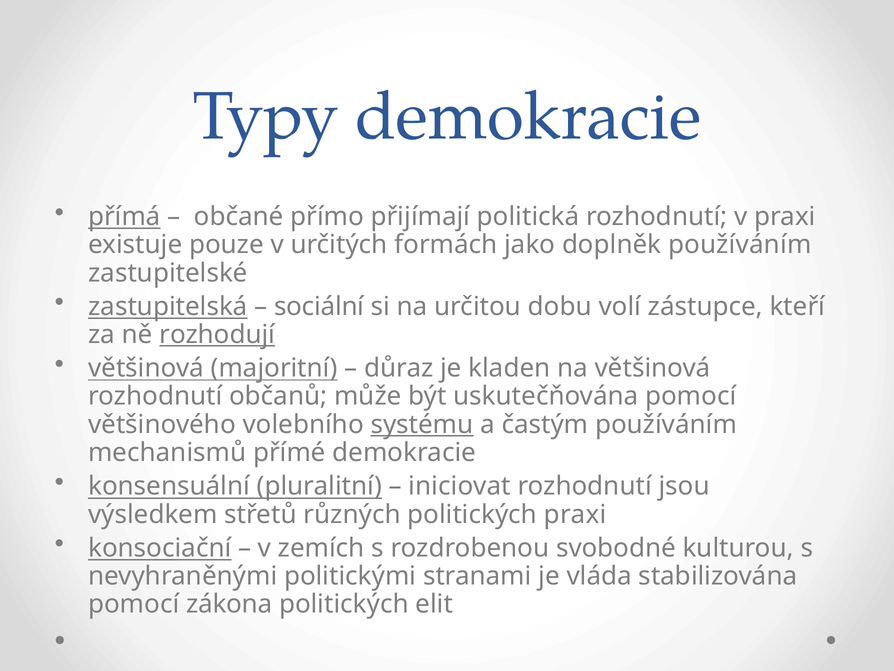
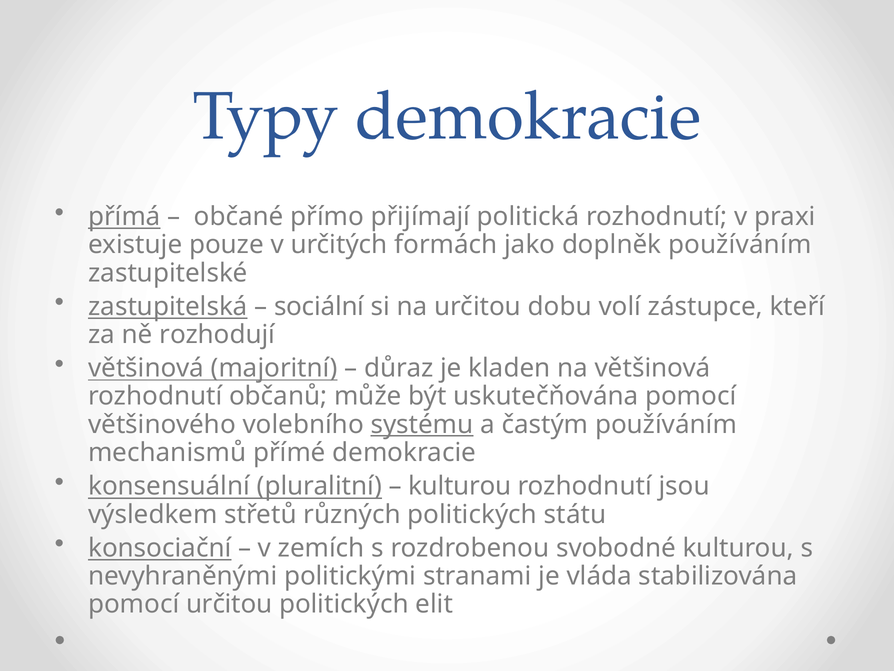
rozhodují underline: present -> none
iniciovat at (460, 486): iniciovat -> kulturou
politických praxi: praxi -> státu
pomocí zákona: zákona -> určitou
